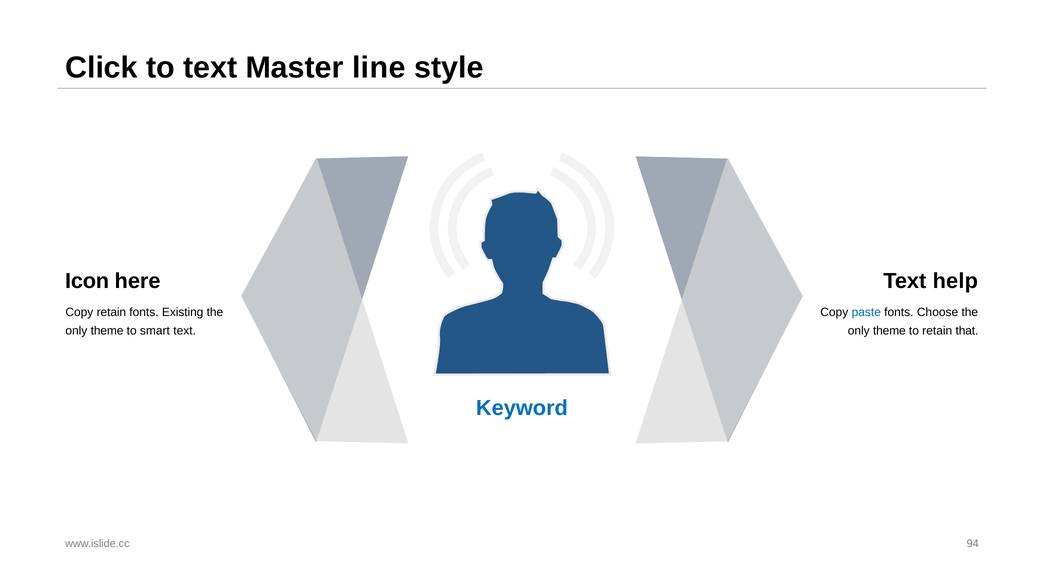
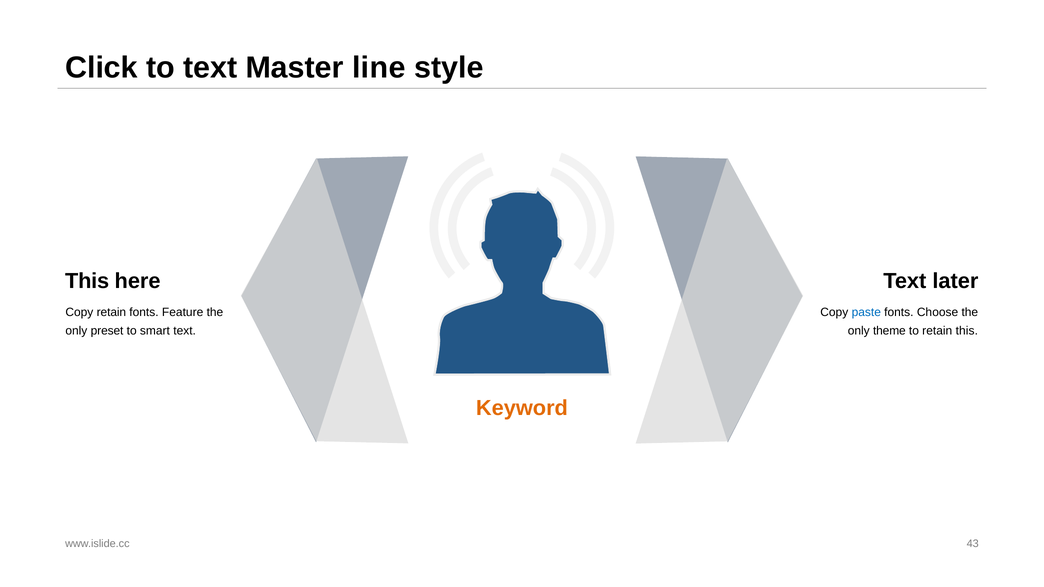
Icon at (87, 281): Icon -> This
help: help -> later
Existing: Existing -> Feature
theme at (107, 331): theme -> preset
retain that: that -> this
Keyword colour: blue -> orange
94: 94 -> 43
